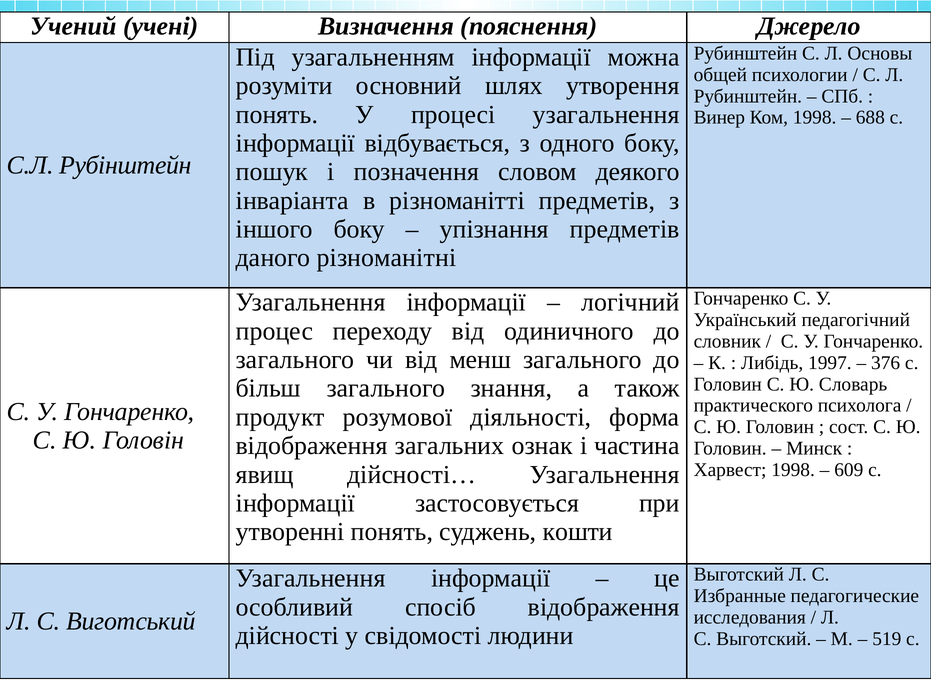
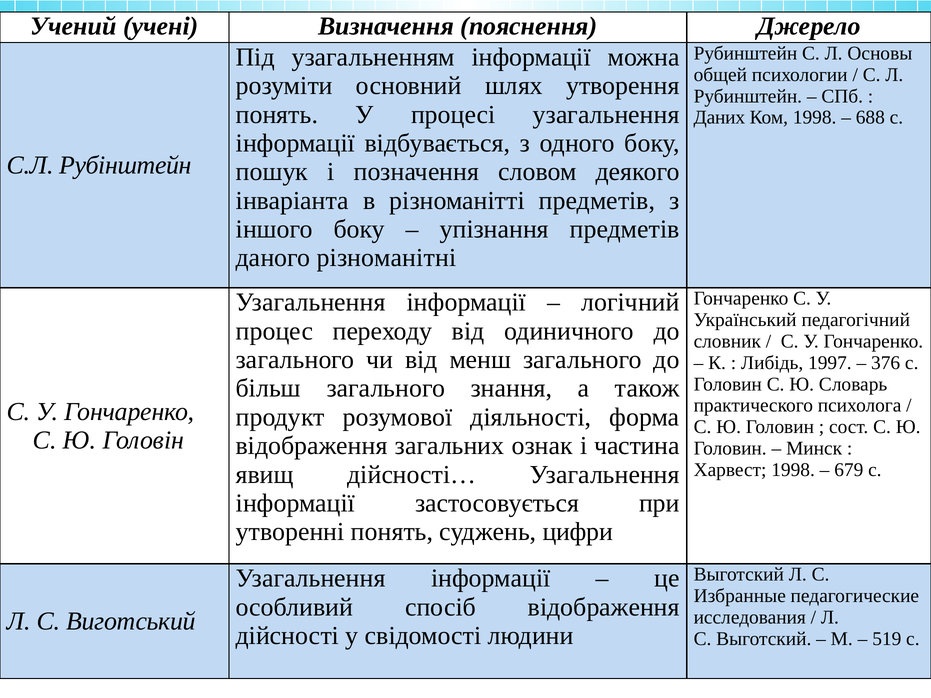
Винер: Винер -> Даних
609: 609 -> 679
кошти: кошти -> цифри
